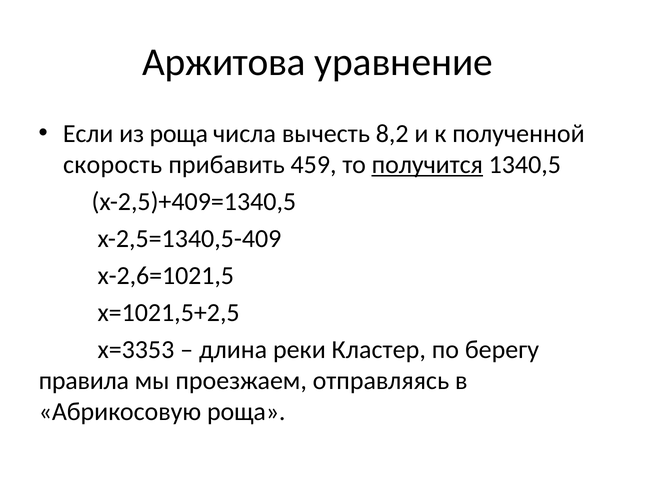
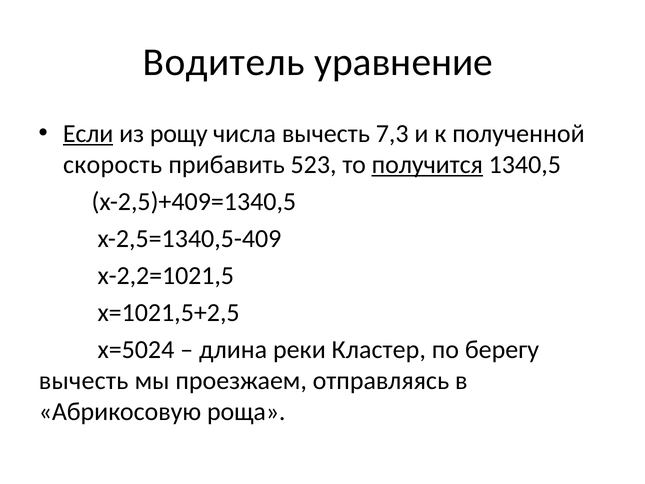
Аржитова: Аржитова -> Водитель
Если underline: none -> present
из роща: роща -> рощу
8,2: 8,2 -> 7,3
459: 459 -> 523
x-2,6=1021,5: x-2,6=1021,5 -> x-2,2=1021,5
x=3353: x=3353 -> x=5024
правила at (84, 380): правила -> вычесть
